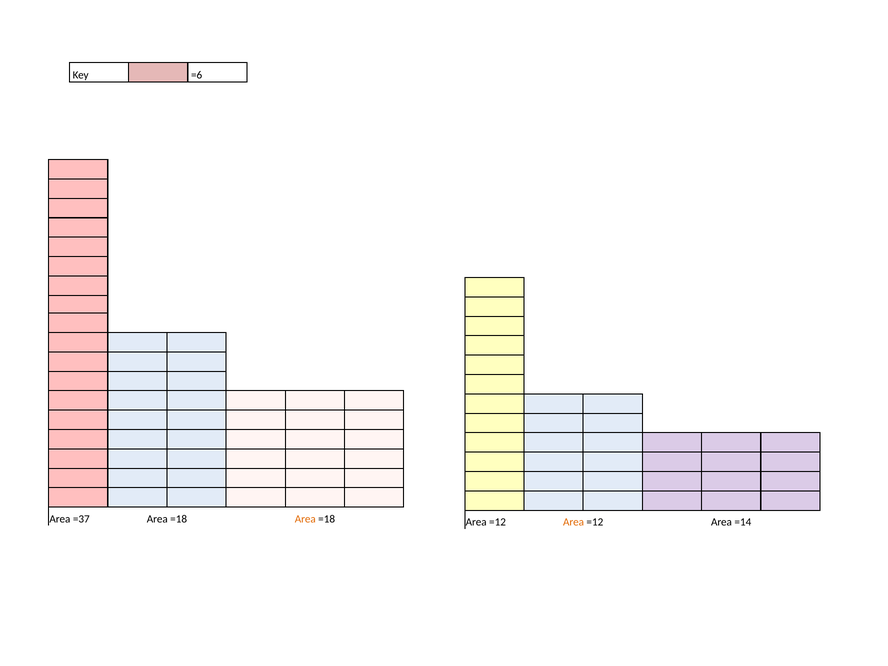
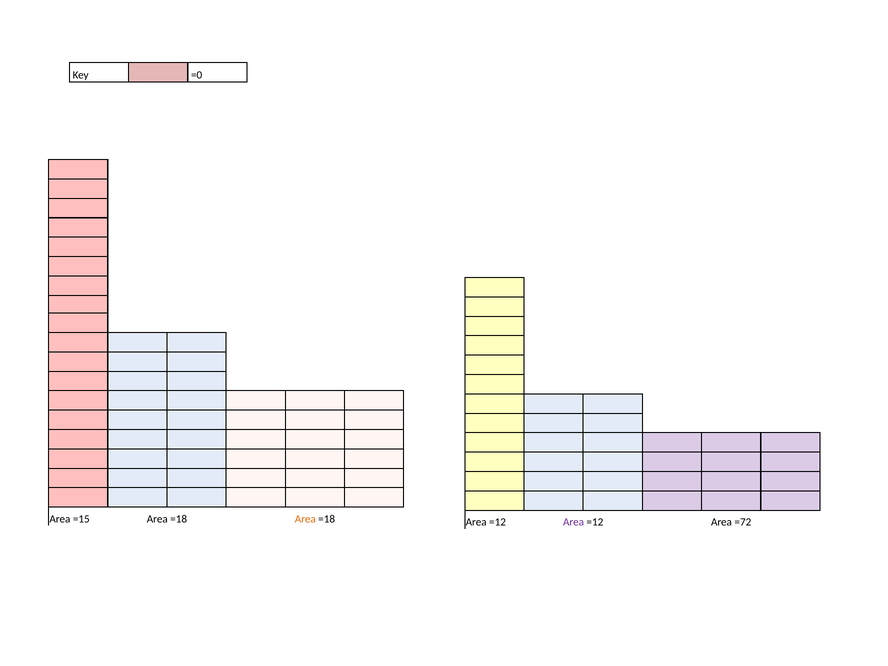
=6: =6 -> =0
=37: =37 -> =15
Area at (574, 522) colour: orange -> purple
=14: =14 -> =72
